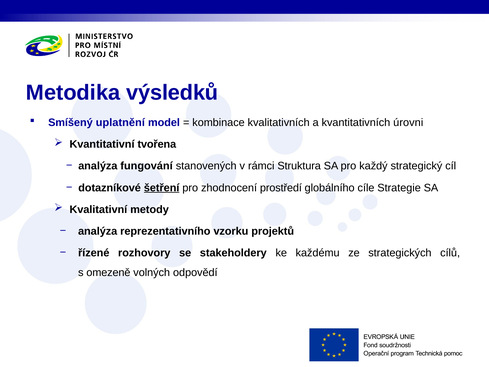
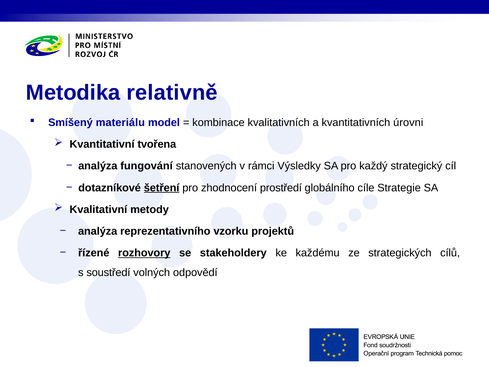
výsledků: výsledků -> relativně
uplatnění: uplatnění -> materiálu
Struktura: Struktura -> Výsledky
rozhovory underline: none -> present
omezeně: omezeně -> soustředí
